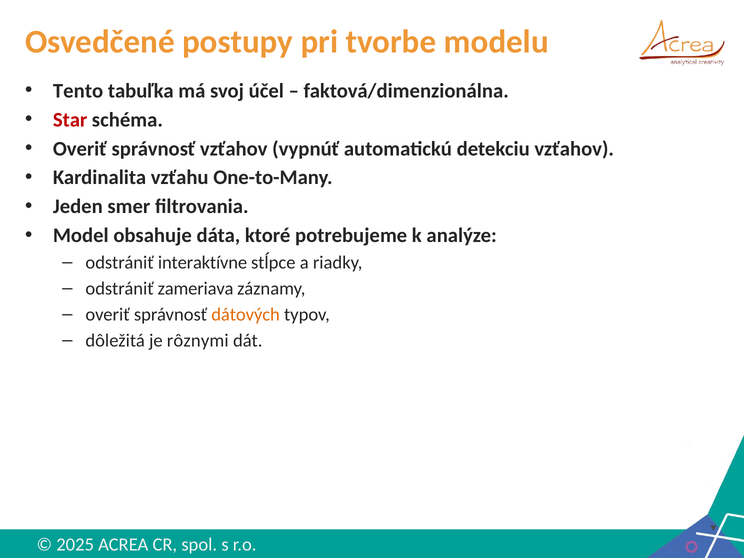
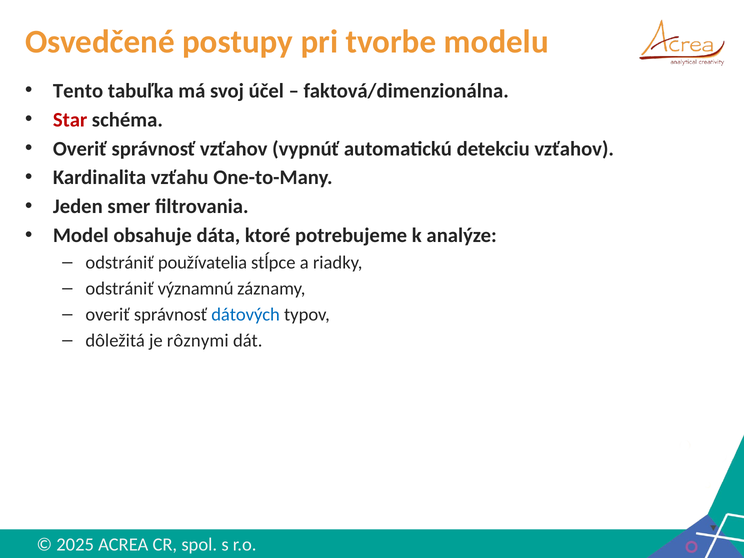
interaktívne: interaktívne -> používatelia
zameriava: zameriava -> významnú
dátových colour: orange -> blue
